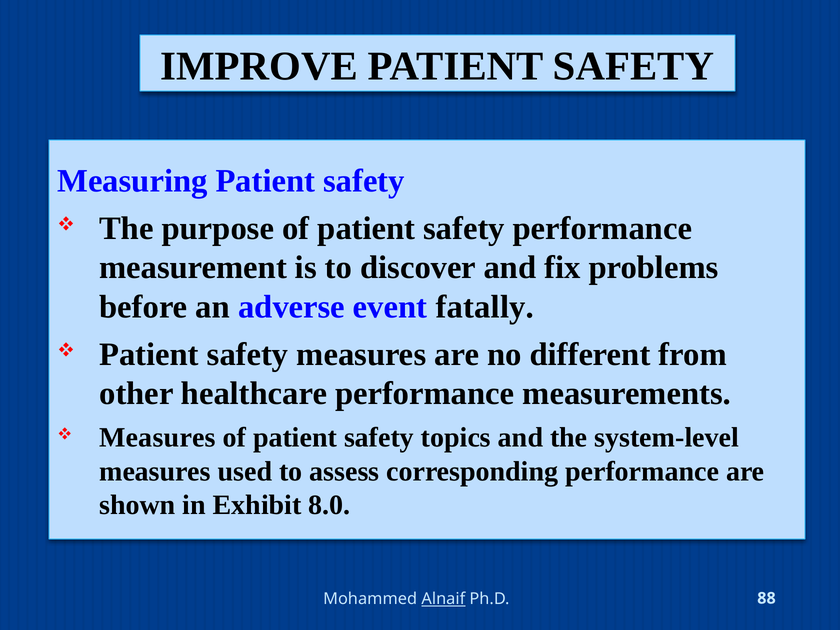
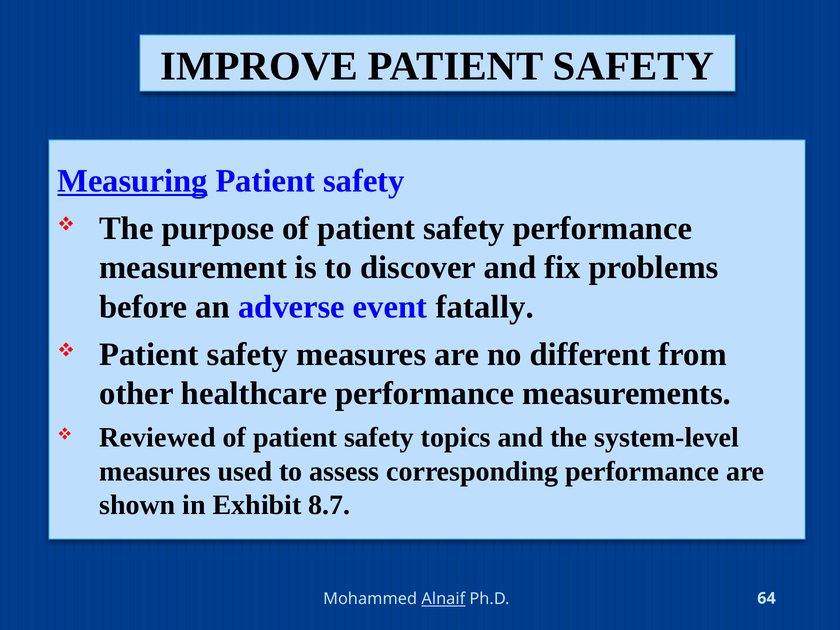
Measuring underline: none -> present
Measures at (157, 438): Measures -> Reviewed
8.0: 8.0 -> 8.7
88: 88 -> 64
